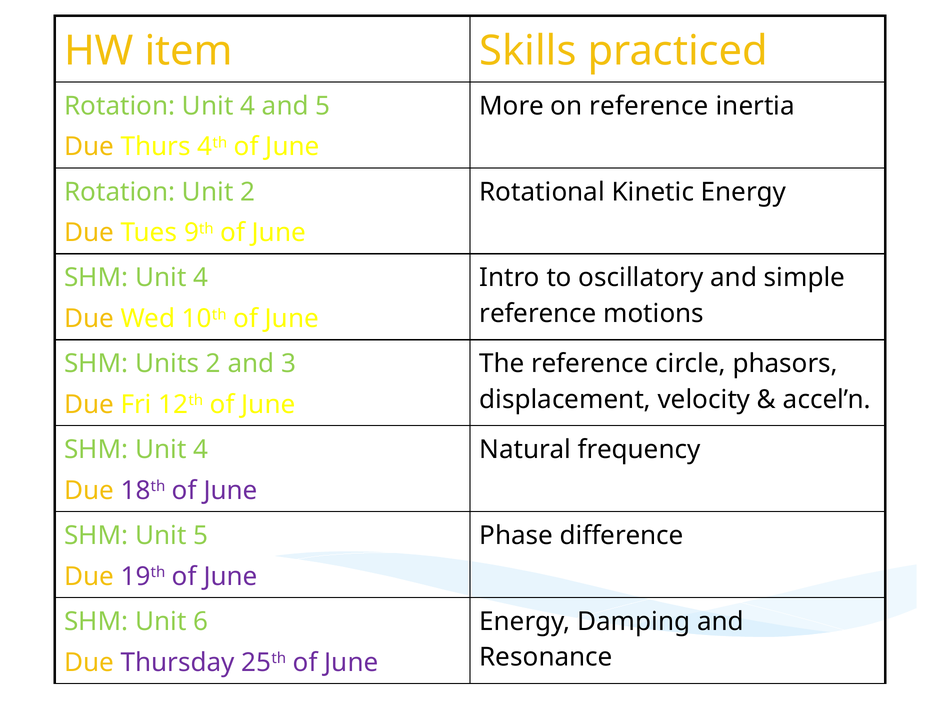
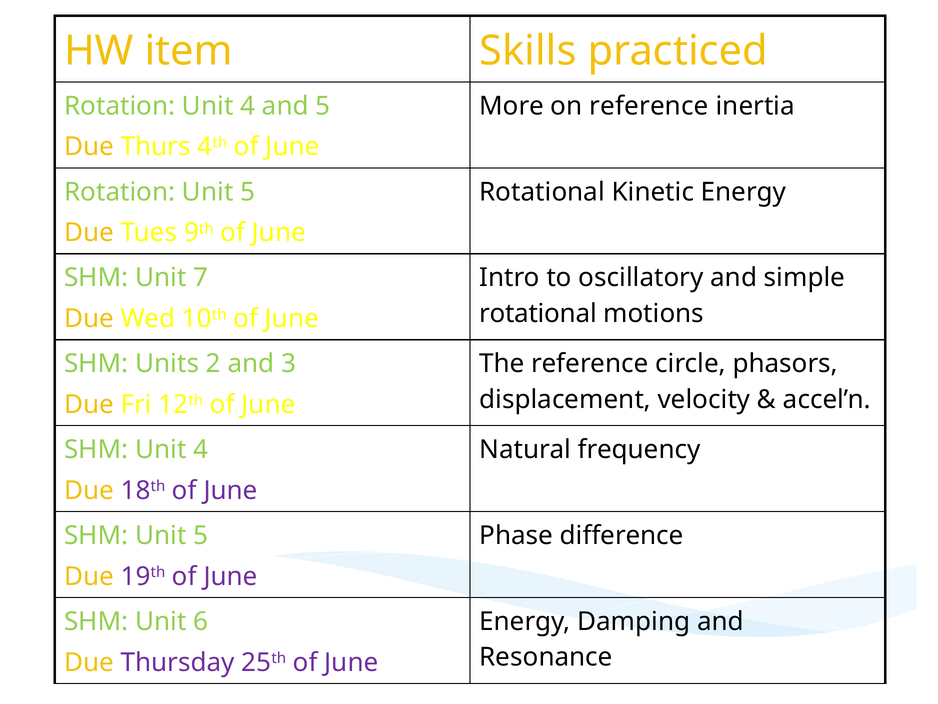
Rotation Unit 2: 2 -> 5
4 at (201, 278): 4 -> 7
reference at (538, 313): reference -> rotational
